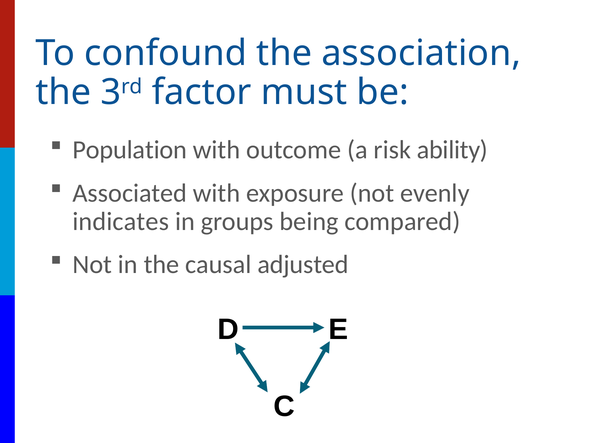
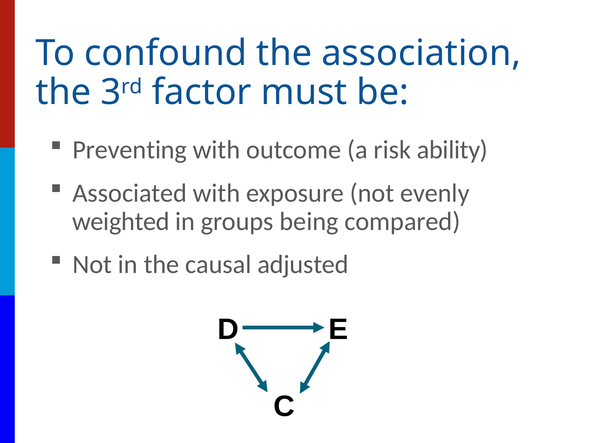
Population: Population -> Preventing
indicates: indicates -> weighted
